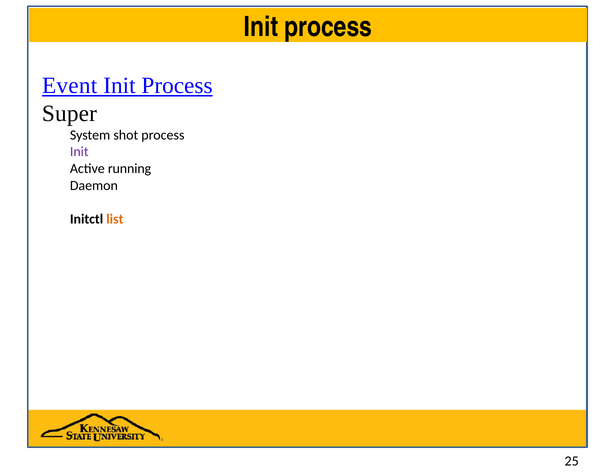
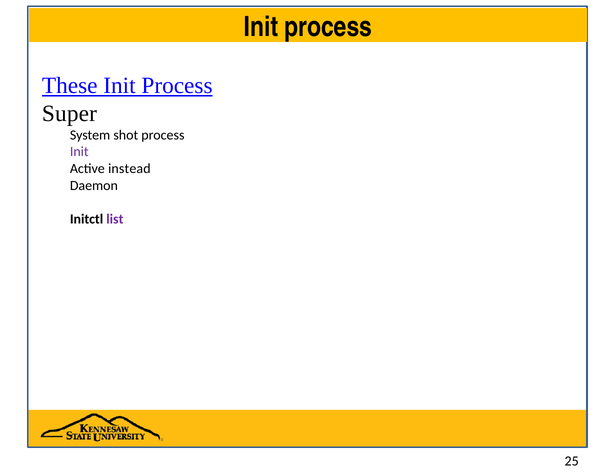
Event: Event -> These
running: running -> instead
list colour: orange -> purple
